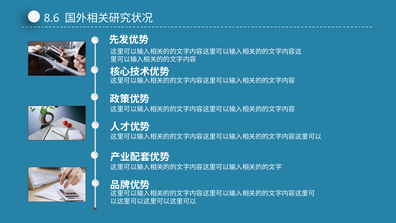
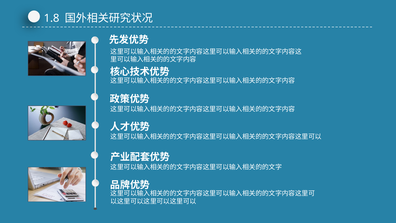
8.6: 8.6 -> 1.8
